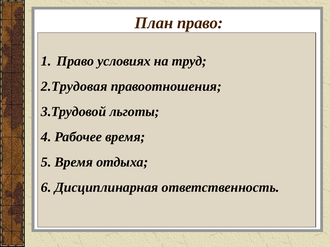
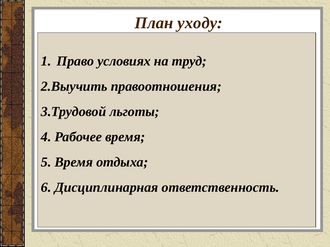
План право: право -> уходу
2.Трудовая: 2.Трудовая -> 2.Выучить
